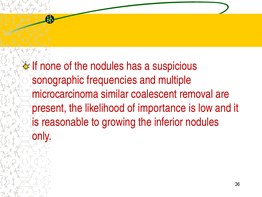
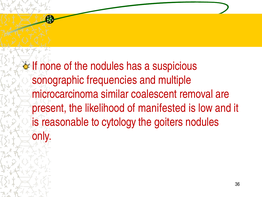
importance: importance -> manifested
growing: growing -> cytology
inferior: inferior -> goiters
